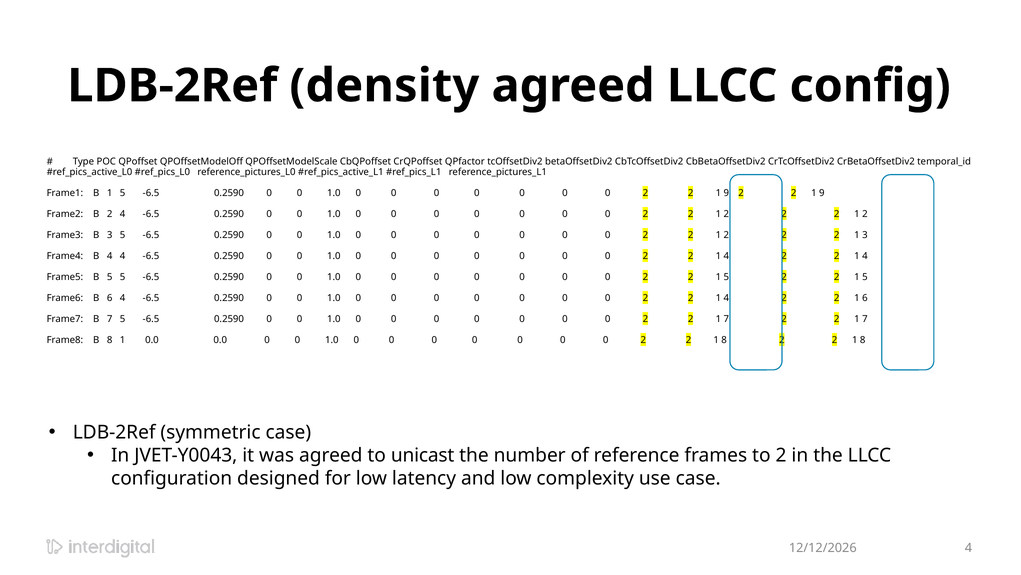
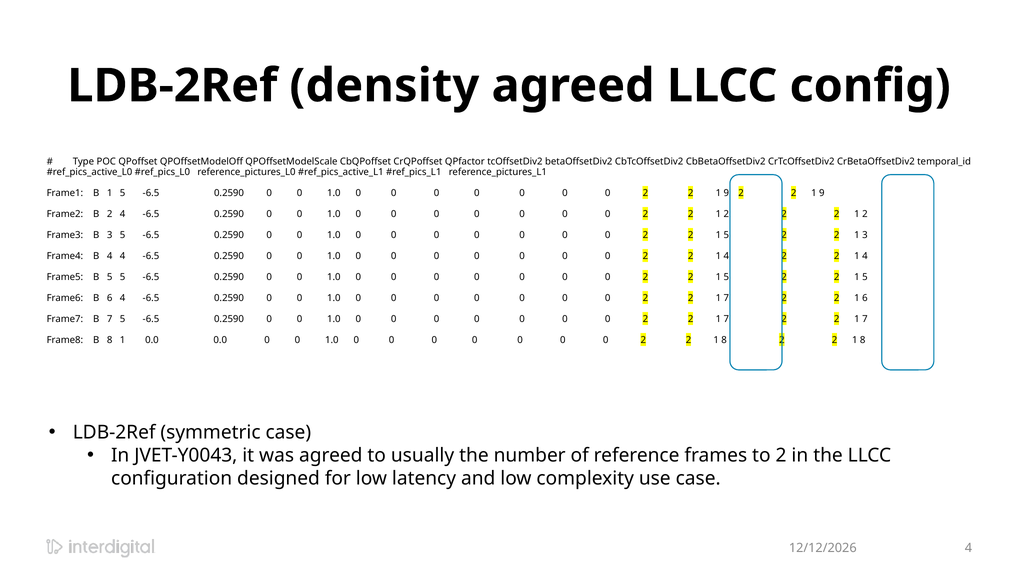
2 at (726, 235): 2 -> 5
4 at (726, 298): 4 -> 7
unicast: unicast -> usually
